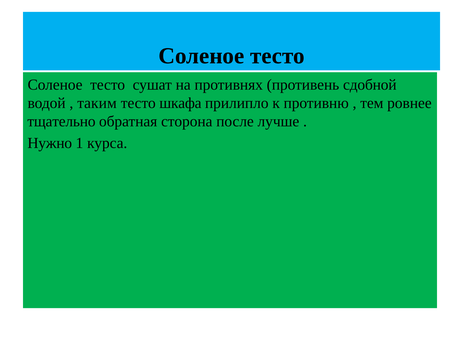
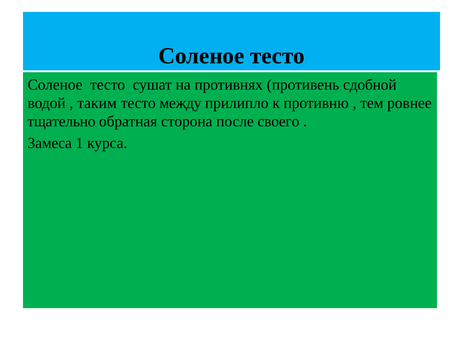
шкафа: шкафа -> между
лучше: лучше -> своего
Нужно: Нужно -> Замеса
